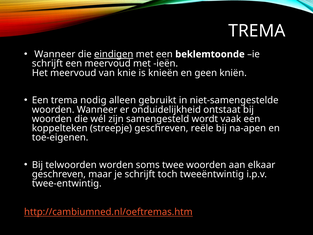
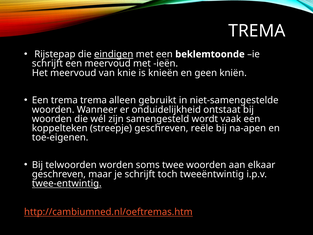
Wanneer at (55, 54): Wanneer -> Rijstepap
trema nodig: nodig -> trema
twee-entwintig underline: none -> present
